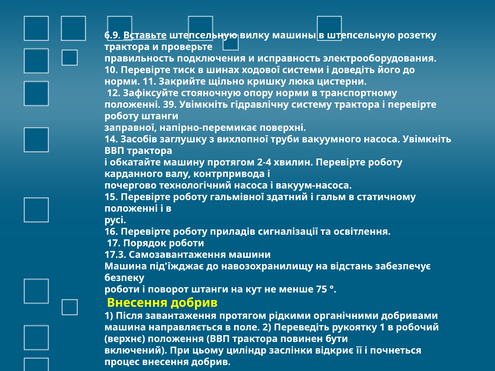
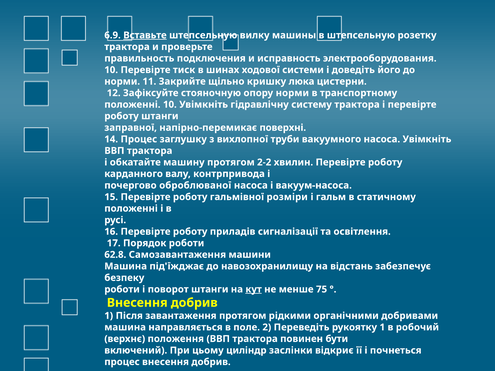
положенні 39: 39 -> 10
14 Засобів: Засобів -> Процес
2-4: 2-4 -> 2-2
технологічний: технологічний -> оброблюваної
здатний: здатний -> розміри
17.3: 17.3 -> 62.8
кут underline: none -> present
